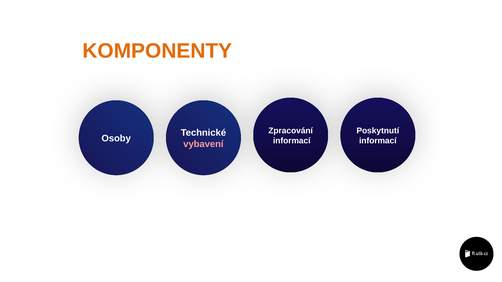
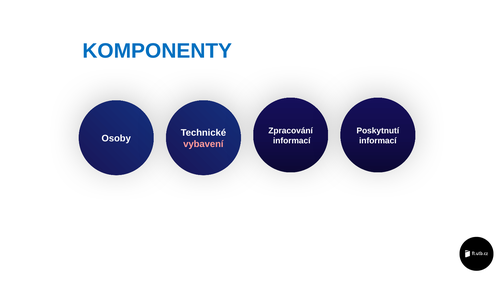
KOMPONENTY colour: orange -> blue
